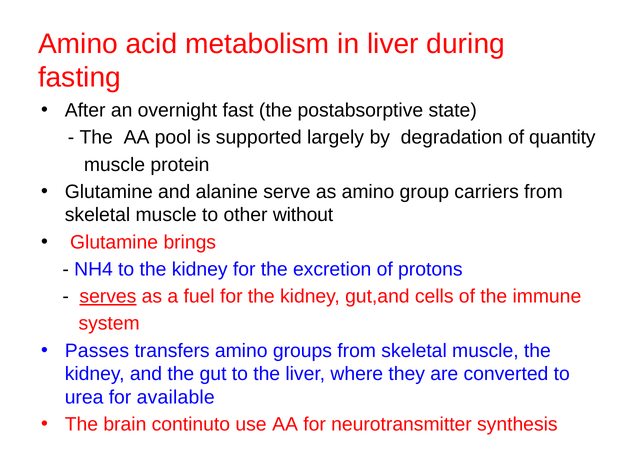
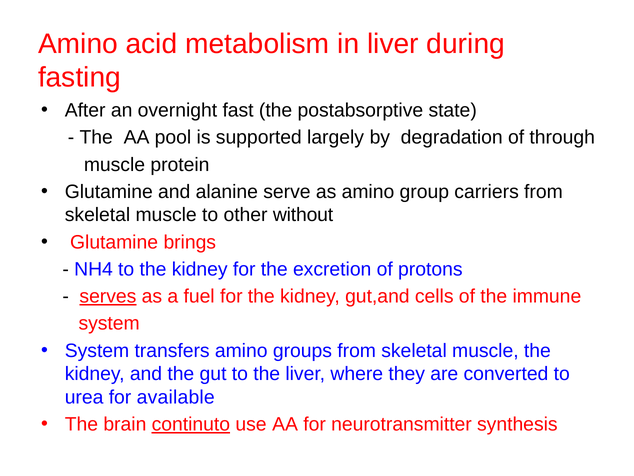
quantity: quantity -> through
Passes at (97, 350): Passes -> System
continuto underline: none -> present
